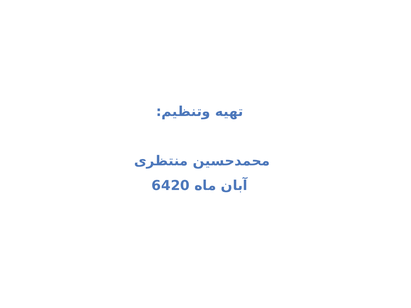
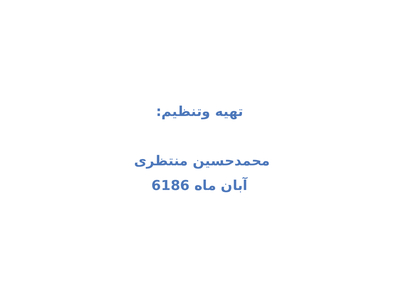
6420: 6420 -> 6186
